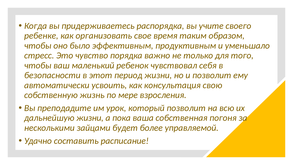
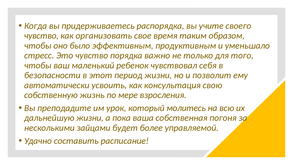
ребенке at (41, 36): ребенке -> чувство
который позволит: позволит -> молитесь
